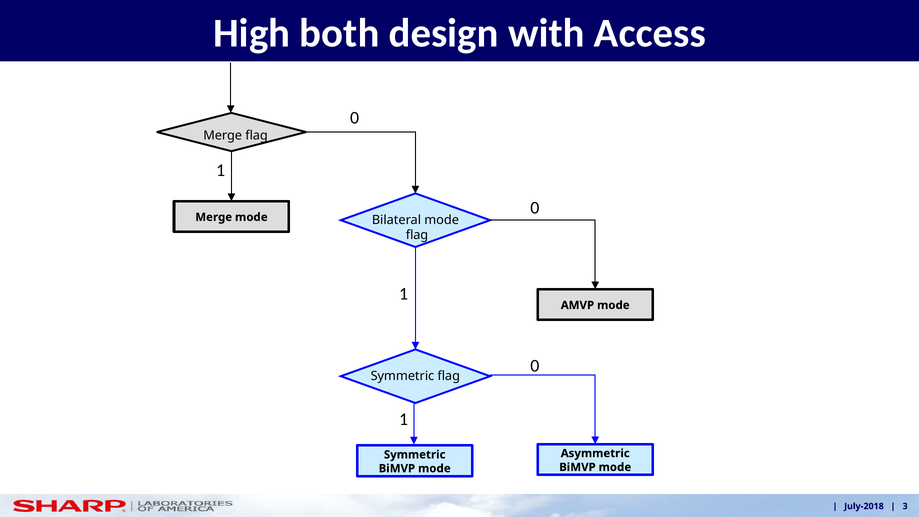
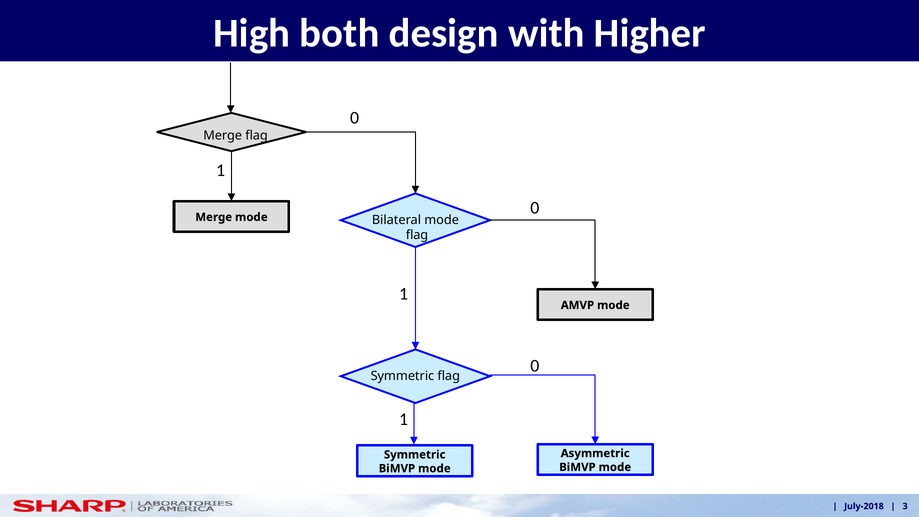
Access: Access -> Higher
